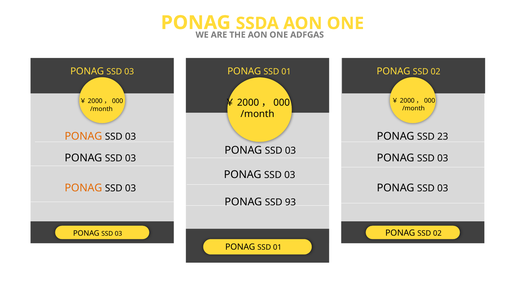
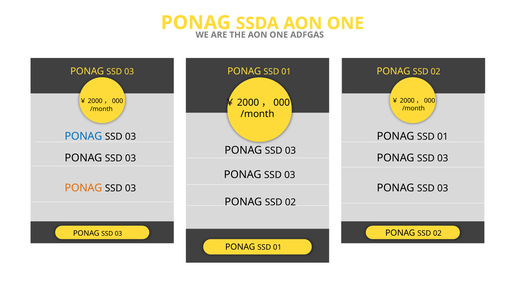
PONAG at (83, 136) colour: orange -> blue
23 at (443, 137): 23 -> 01
93 at (290, 202): 93 -> 02
